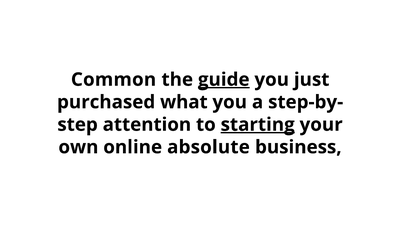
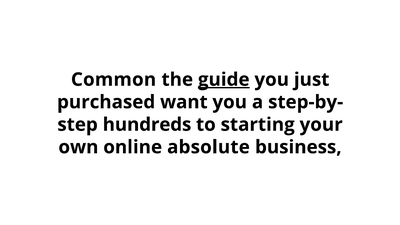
what: what -> want
attention: attention -> hundreds
starting underline: present -> none
